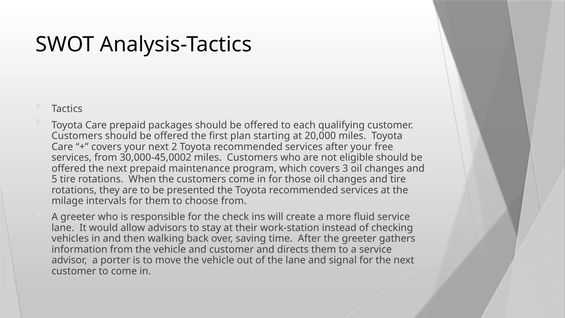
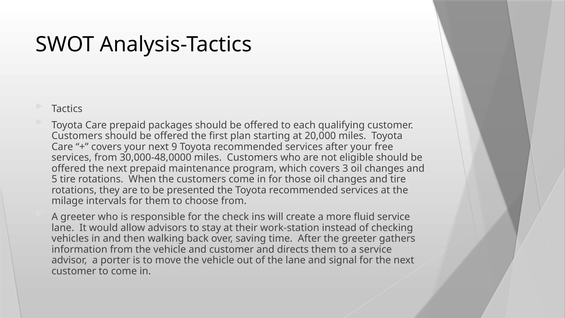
2: 2 -> 9
30,000-45,0002: 30,000-45,0002 -> 30,000-48,0000
